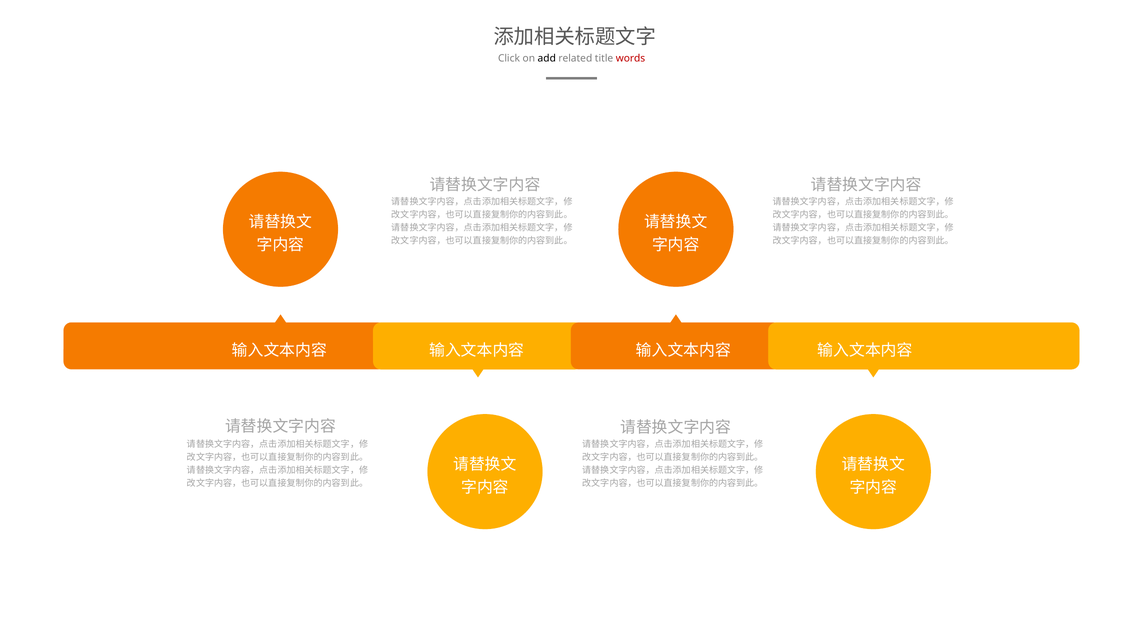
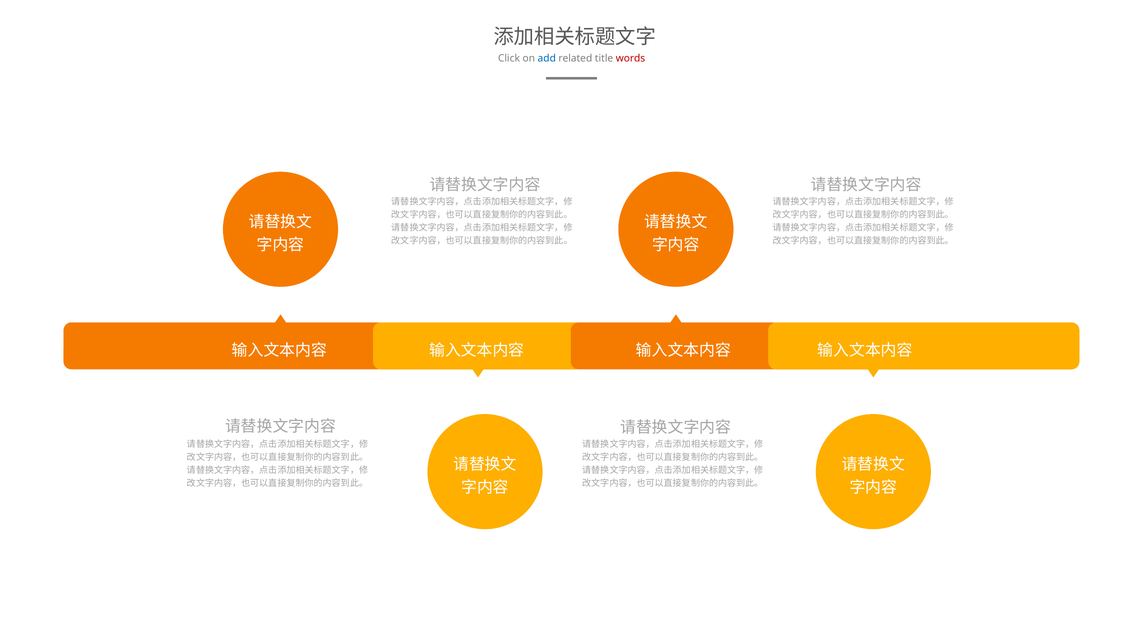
add colour: black -> blue
